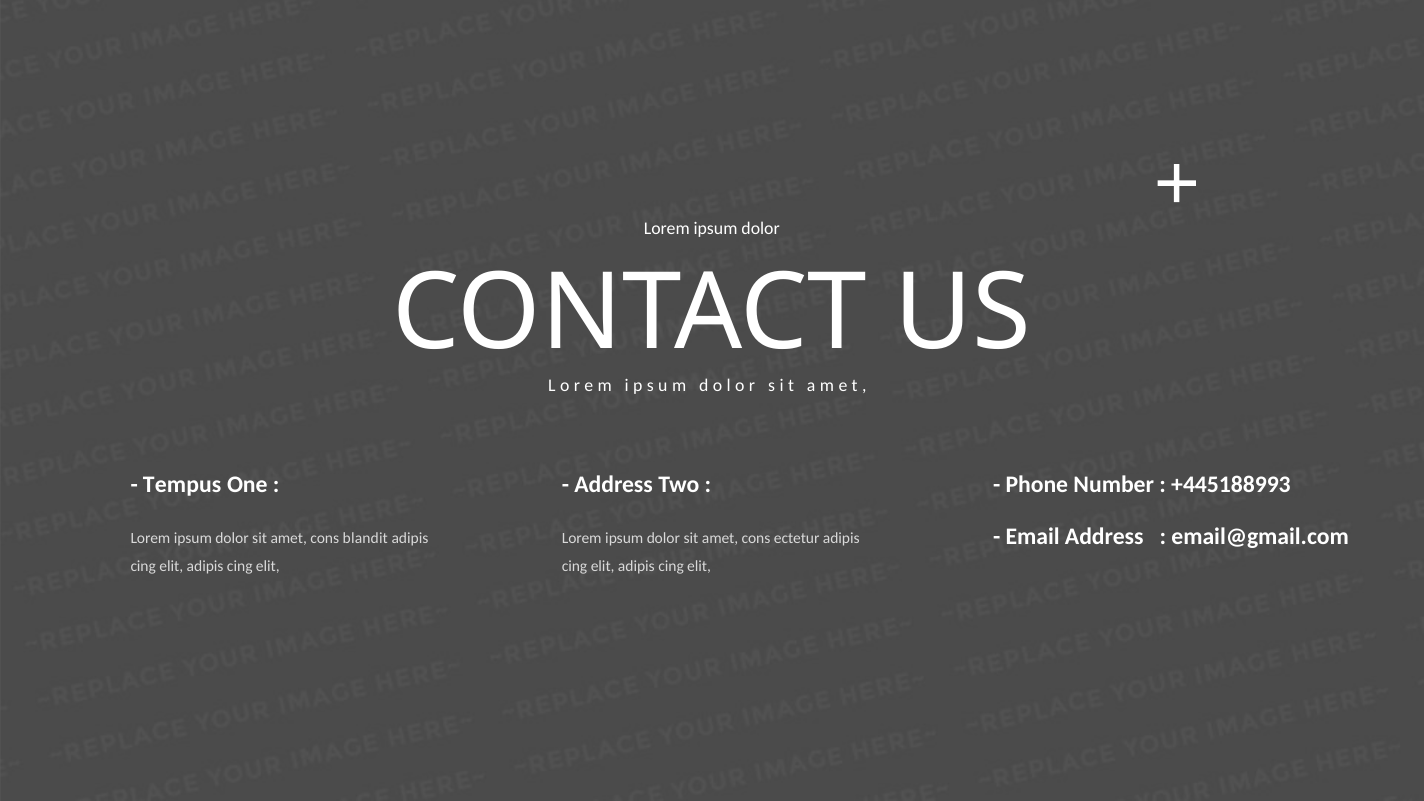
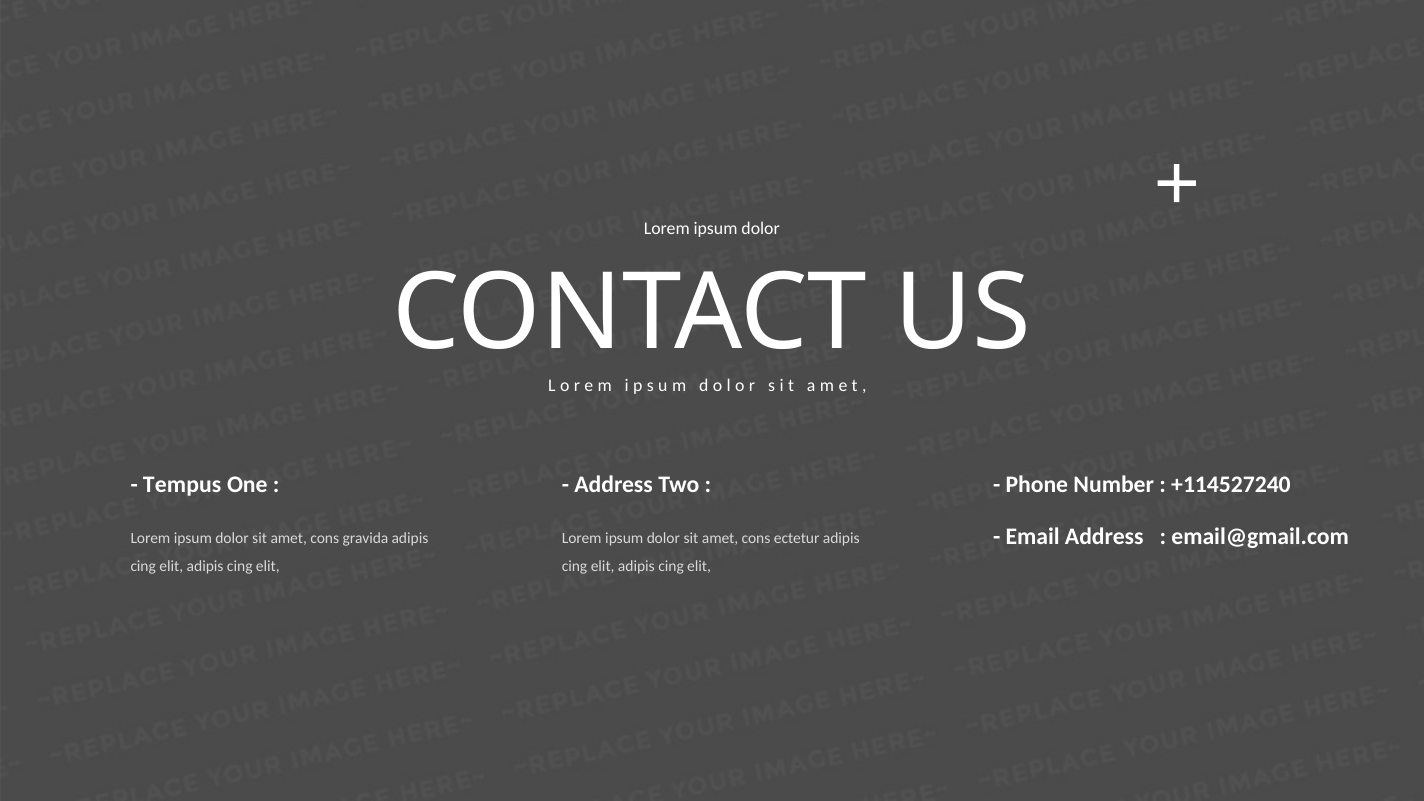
+445188993: +445188993 -> +114527240
blandit: blandit -> gravida
